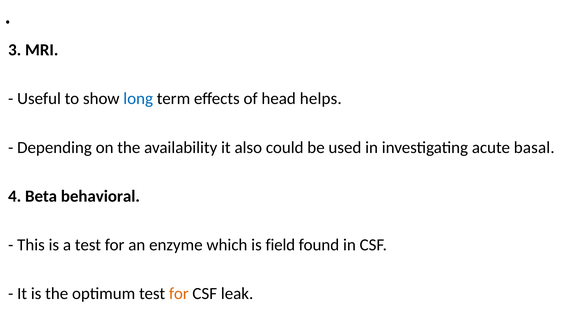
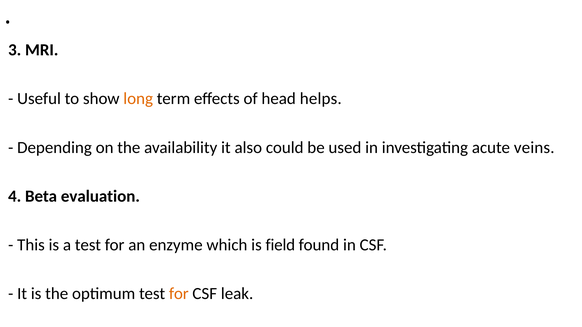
long colour: blue -> orange
basal: basal -> veins
behavioral: behavioral -> evaluation
